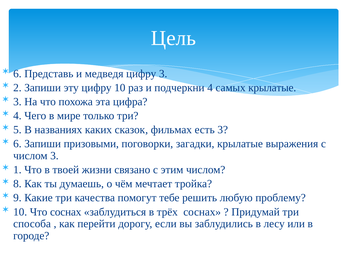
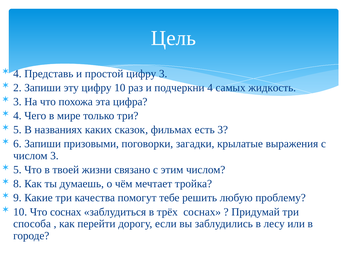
6 at (17, 74): 6 -> 4
медведя: медведя -> простой
самых крылатые: крылатые -> жидкость
1 at (17, 170): 1 -> 5
